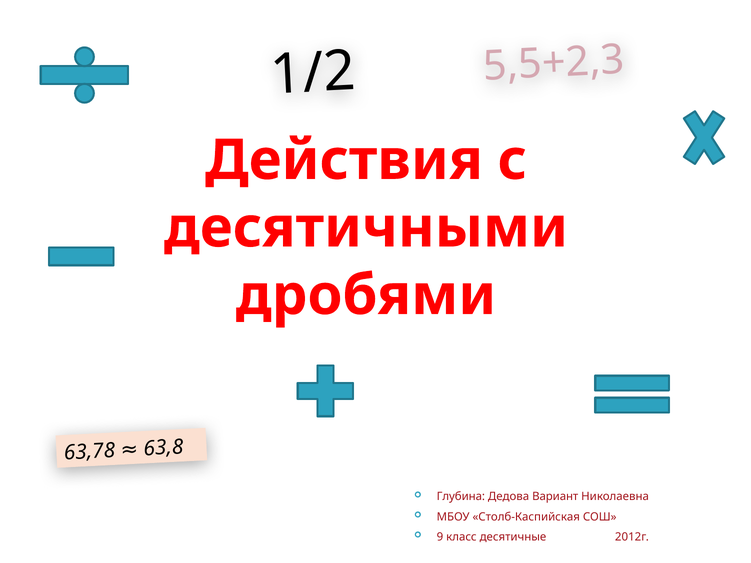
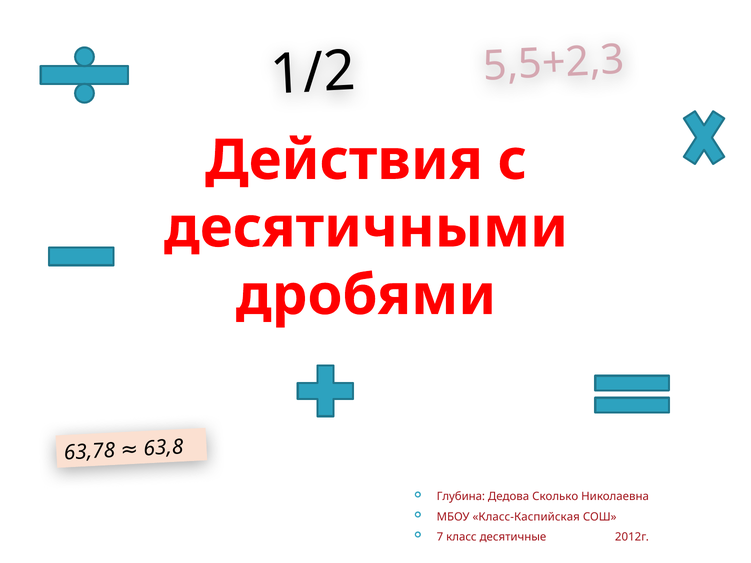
Вариант: Вариант -> Сколько
Столб-Каспийская: Столб-Каспийская -> Класс-Каспийская
9: 9 -> 7
